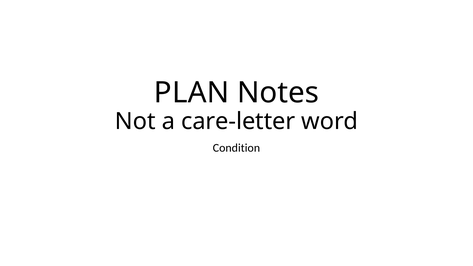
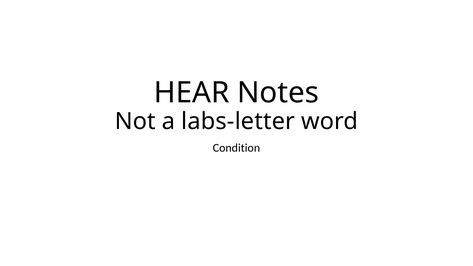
PLAN: PLAN -> HEAR
care-letter: care-letter -> labs-letter
